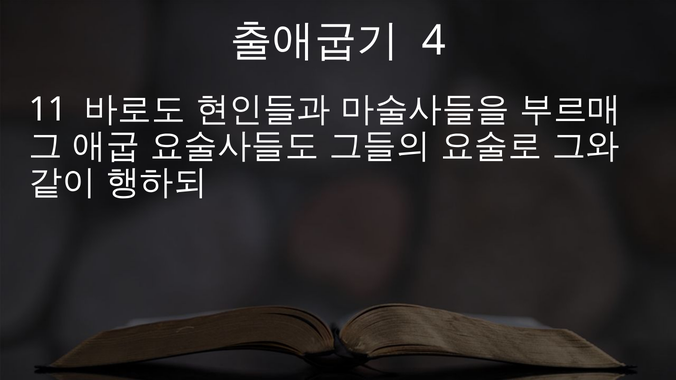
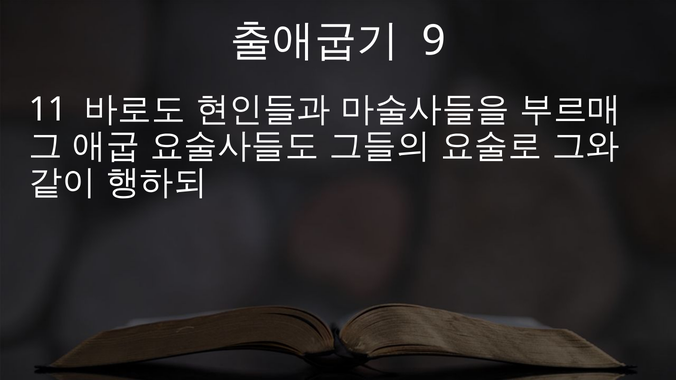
4: 4 -> 9
